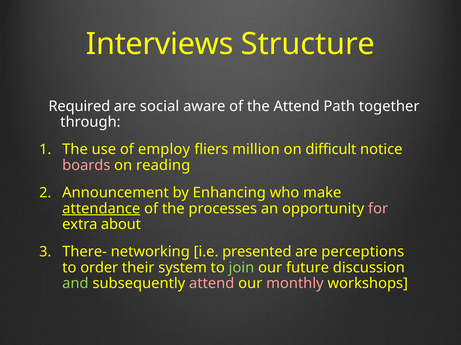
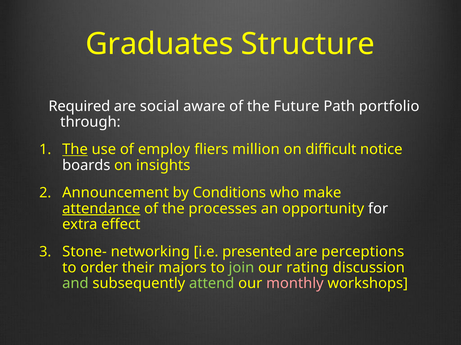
Interviews: Interviews -> Graduates
the Attend: Attend -> Future
together: together -> portfolio
The at (75, 150) underline: none -> present
boards colour: pink -> white
reading: reading -> insights
Enhancing: Enhancing -> Conditions
for colour: pink -> white
about: about -> effect
There-: There- -> Stone-
system: system -> majors
future: future -> rating
attend at (212, 284) colour: pink -> light green
